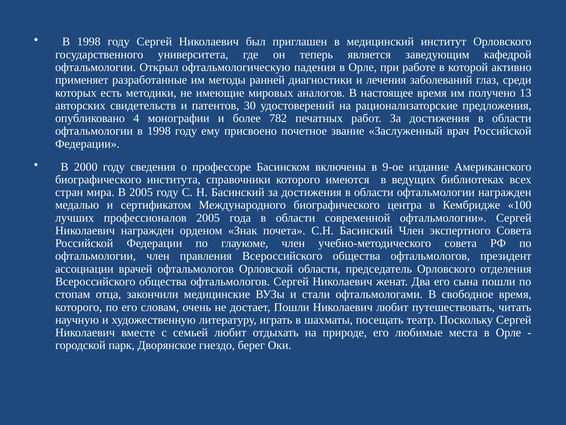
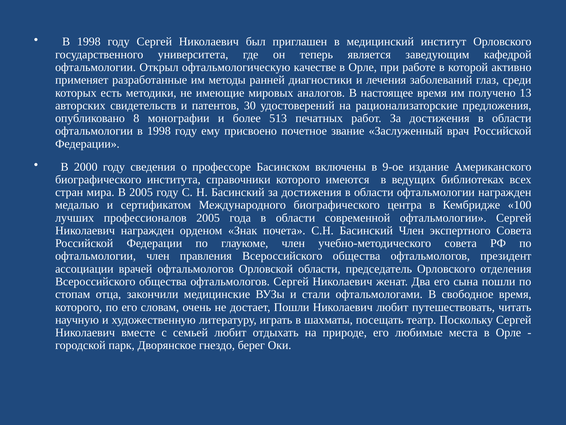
падения: падения -> качестве
4: 4 -> 8
782: 782 -> 513
